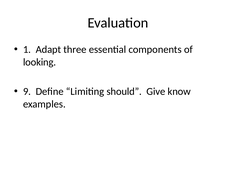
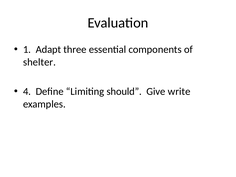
looking: looking -> shelter
9: 9 -> 4
know: know -> write
